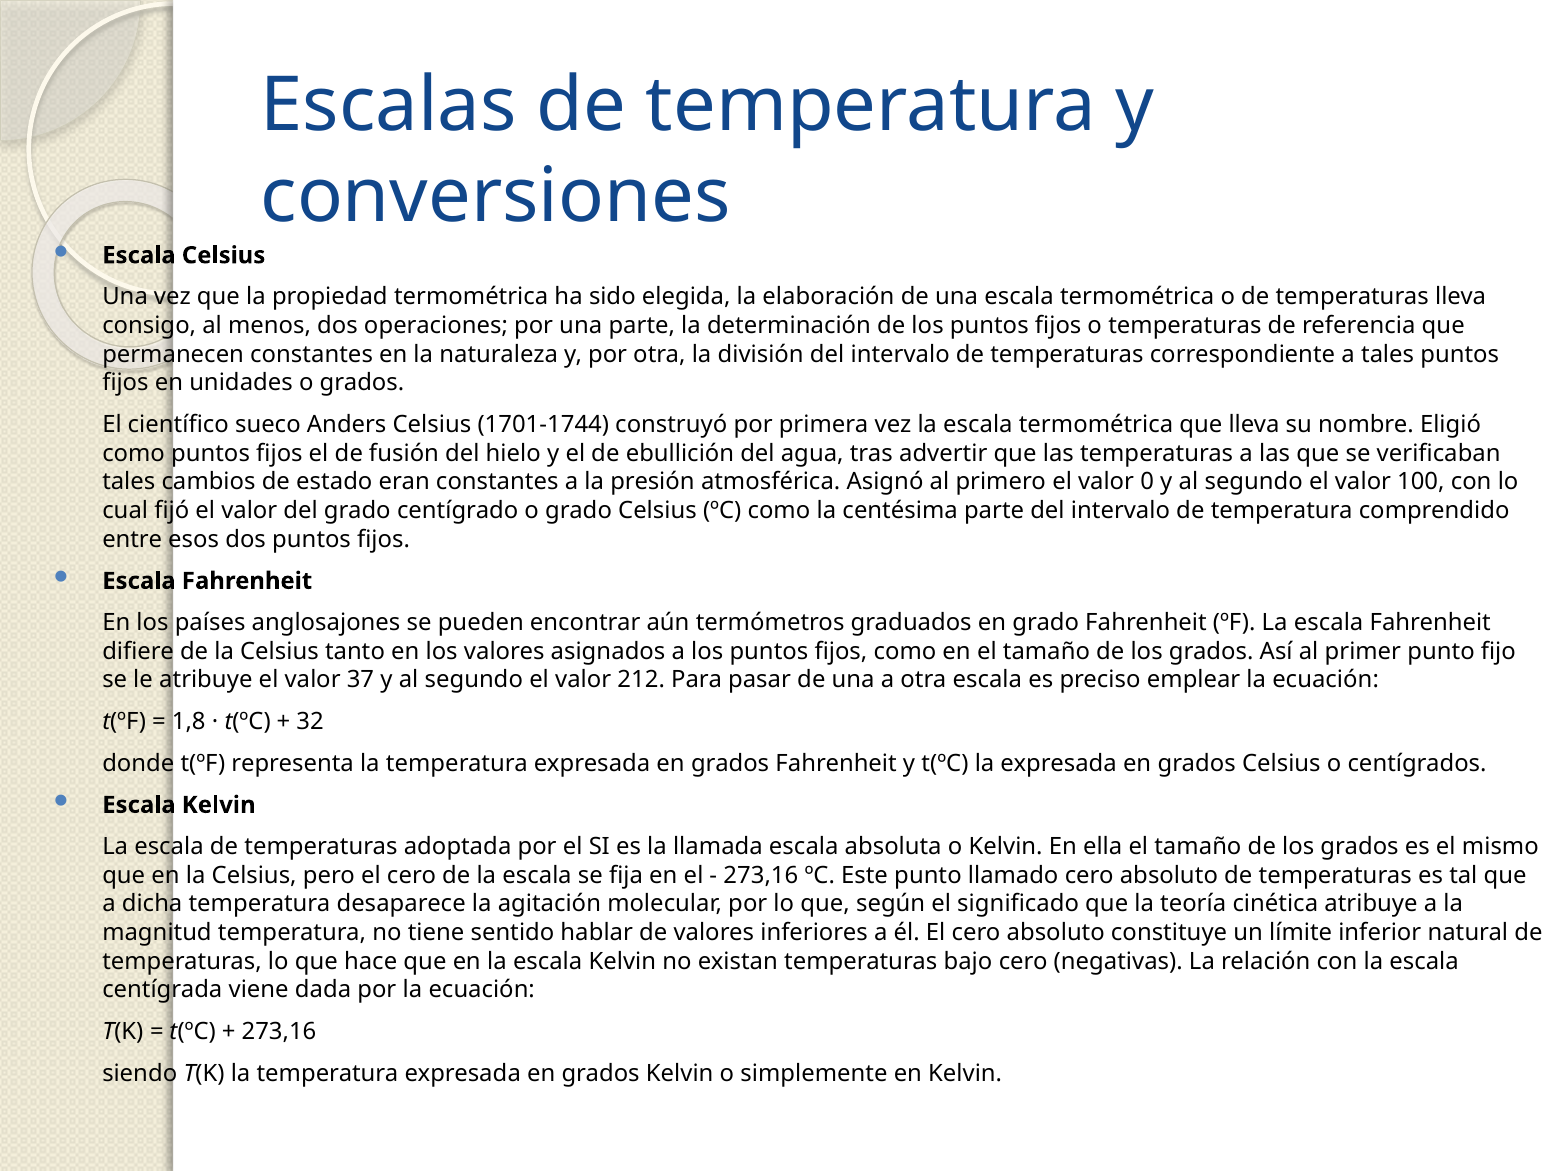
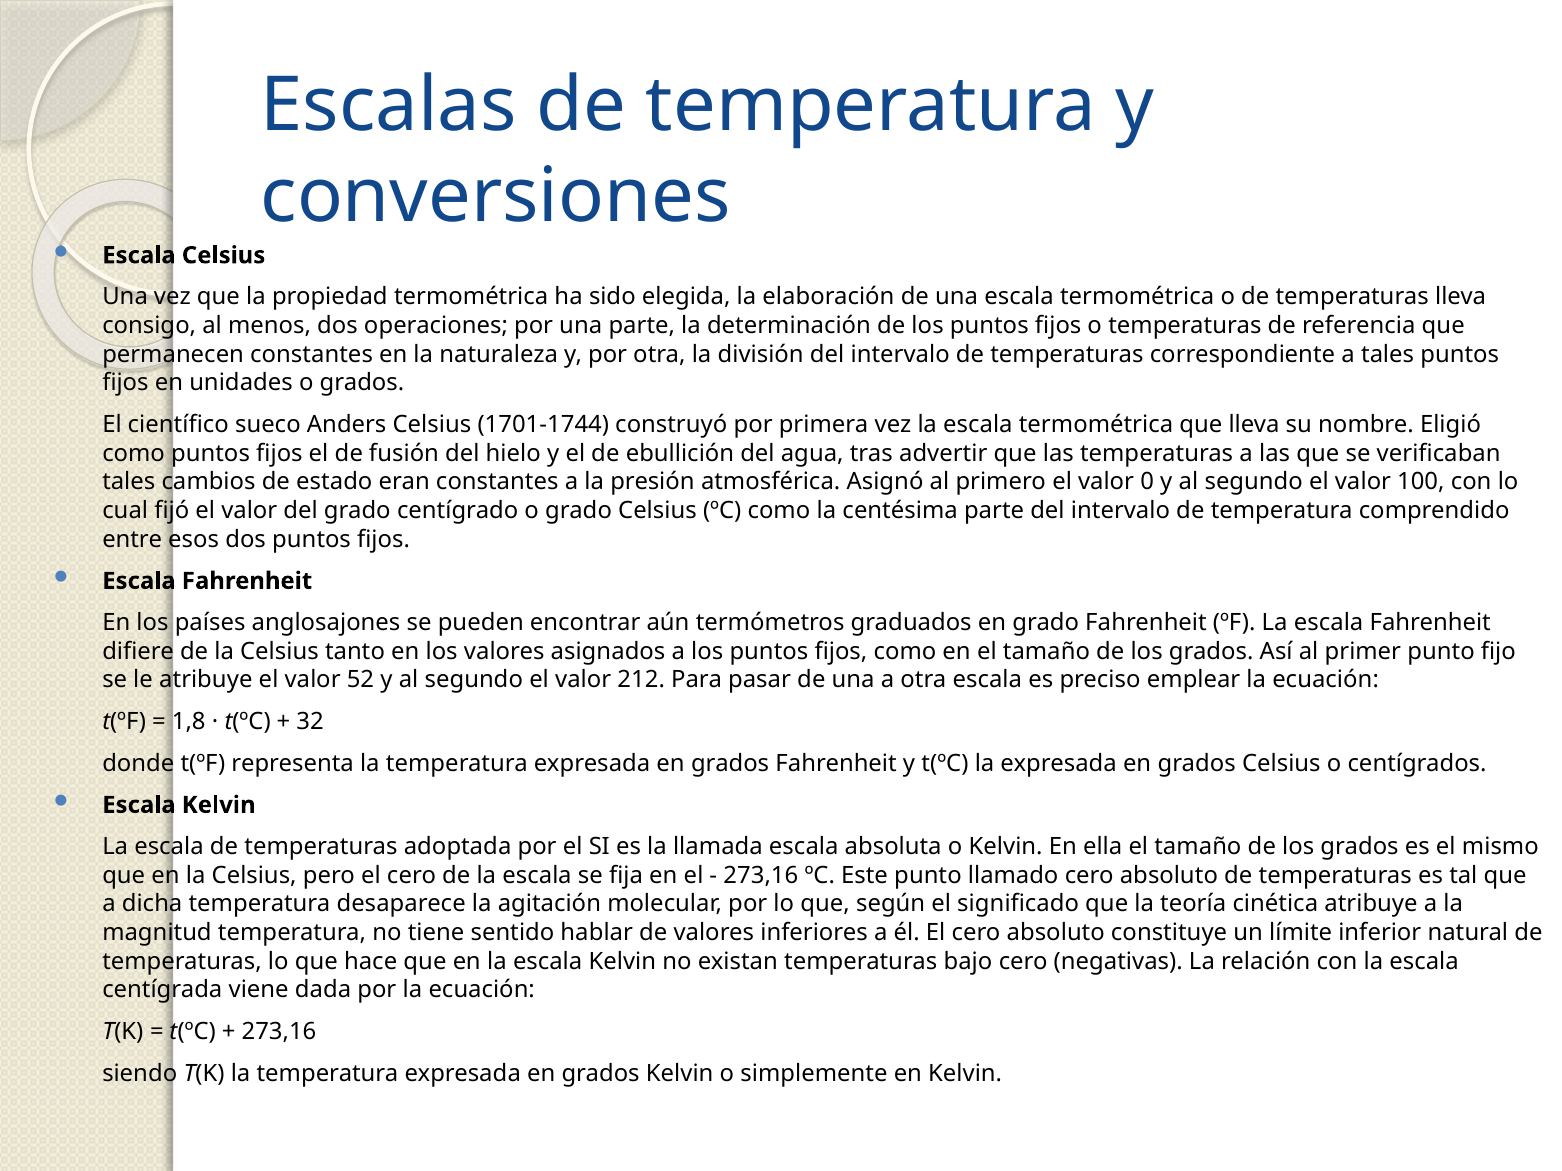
37: 37 -> 52
